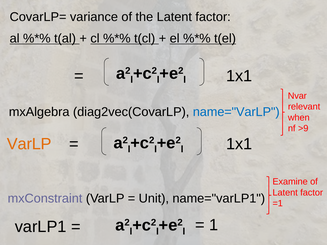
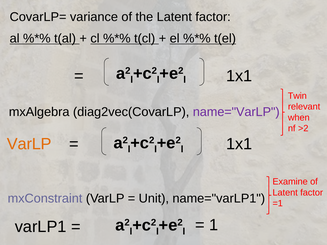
Nvar: Nvar -> Twin
name="VarLP colour: blue -> purple
>9: >9 -> >2
